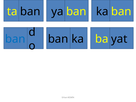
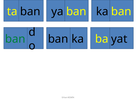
ban at (15, 39) colour: blue -> green
